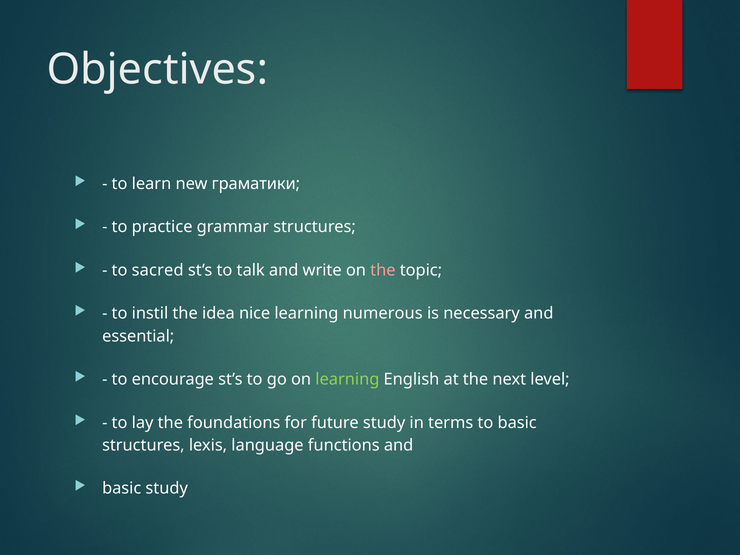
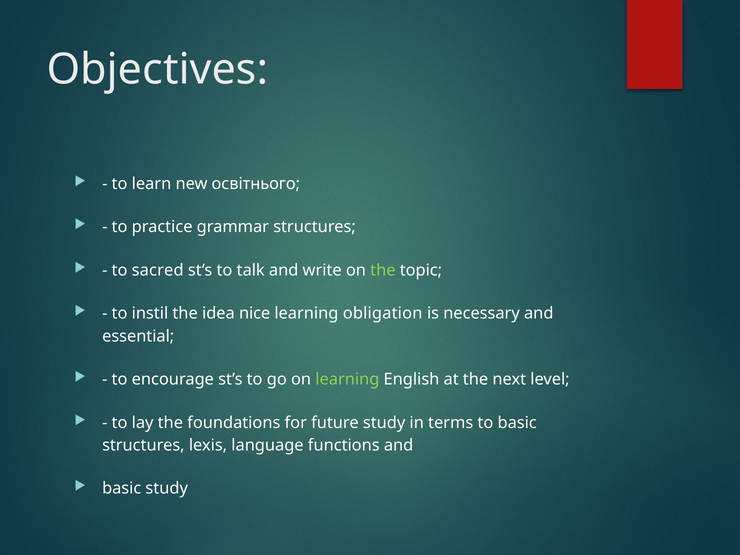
граматики: граматики -> освітнього
the at (383, 270) colour: pink -> light green
numerous: numerous -> obligation
